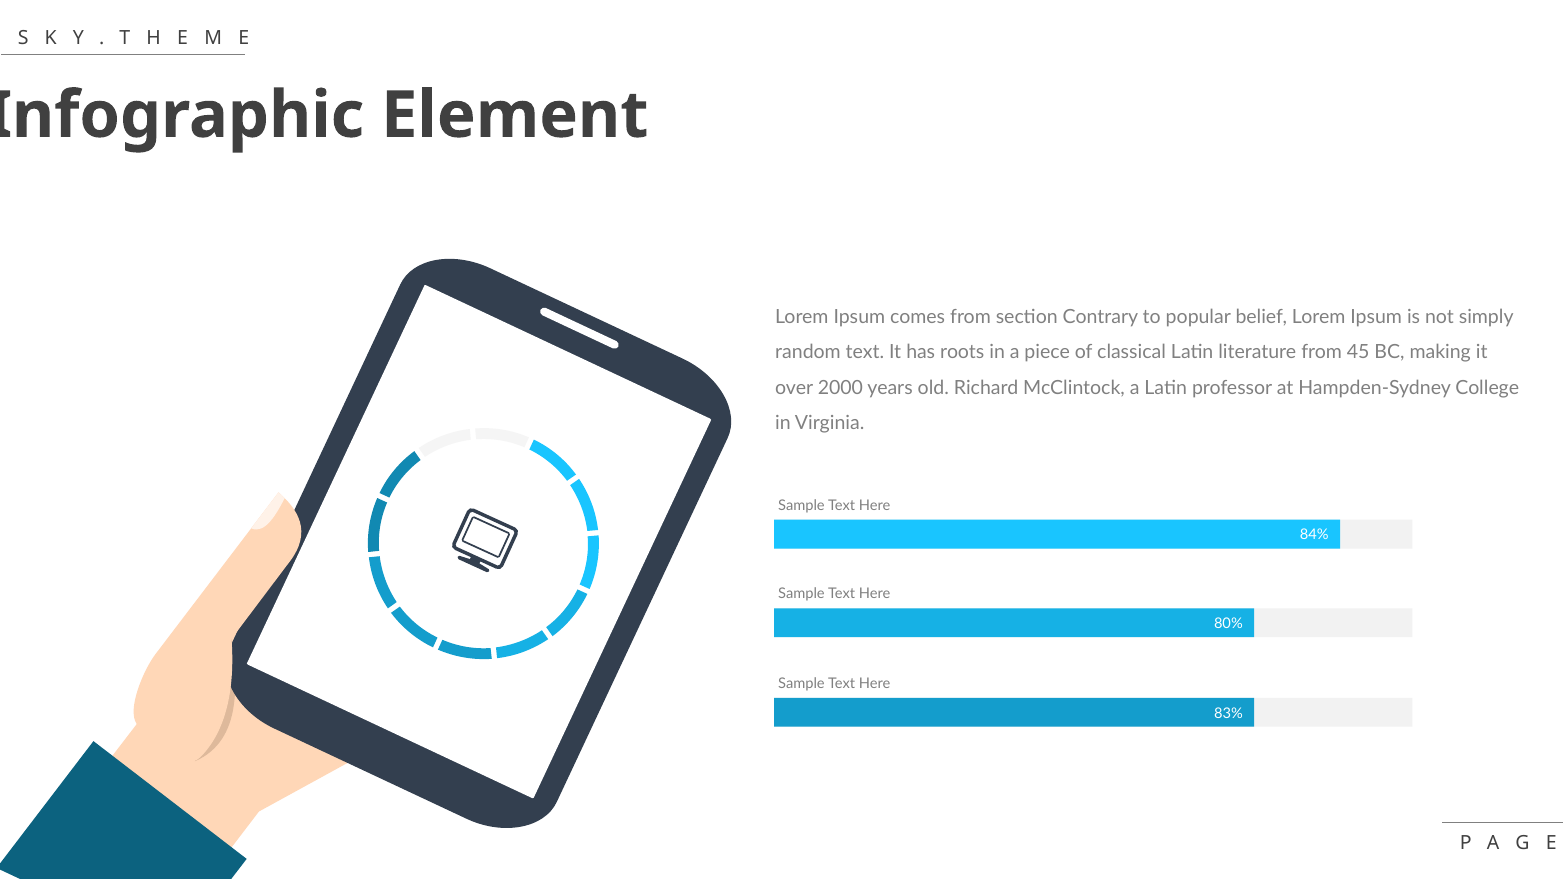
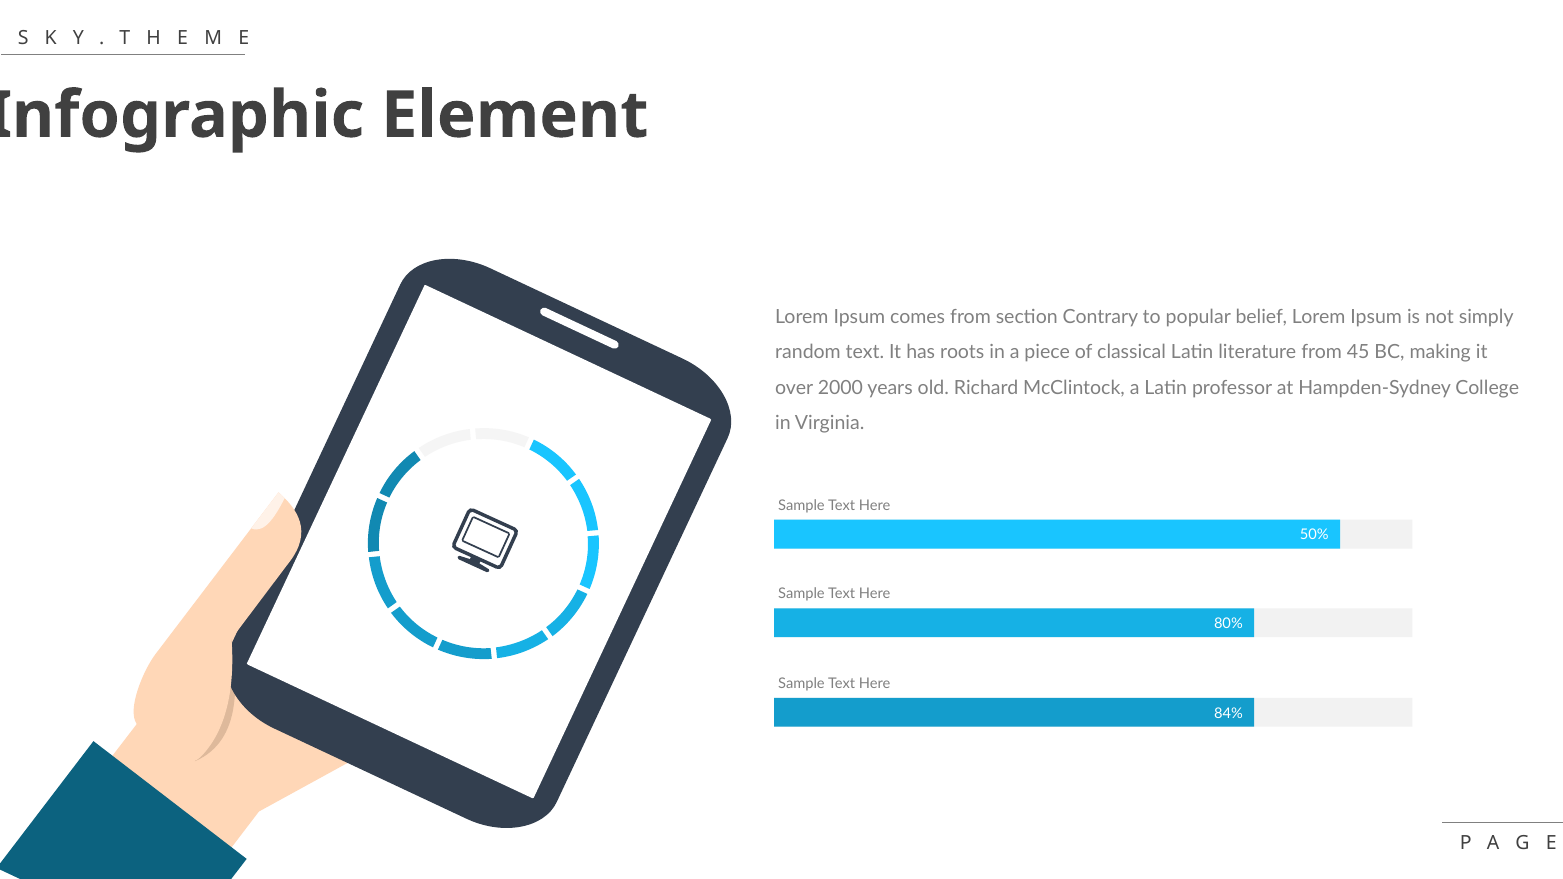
84%: 84% -> 50%
83%: 83% -> 84%
